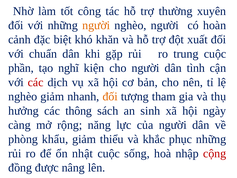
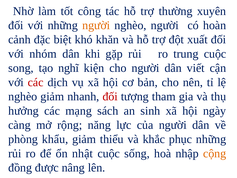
chuẩn: chuẩn -> nhóm
phần: phần -> song
tình: tình -> viết
đối at (110, 96) colour: orange -> red
thông: thông -> mạng
cộng colour: red -> orange
